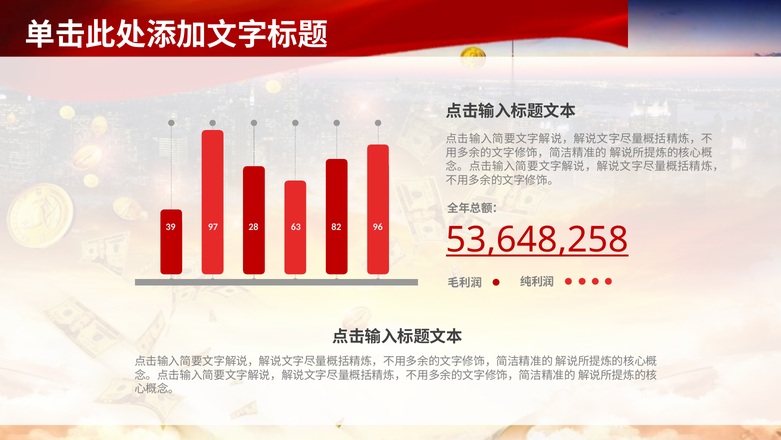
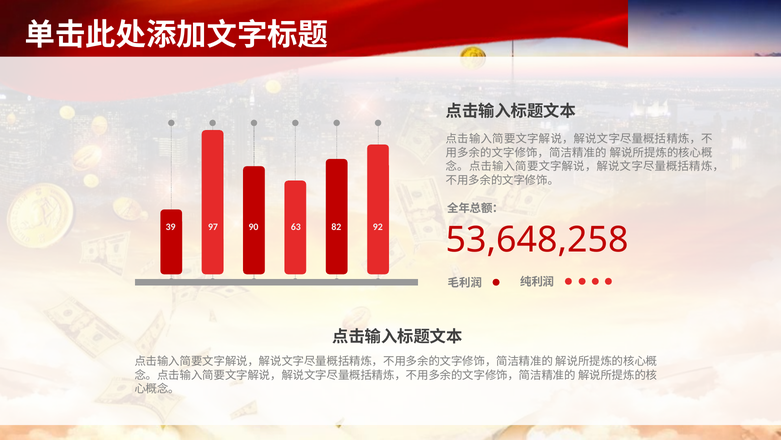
28: 28 -> 90
96: 96 -> 92
53,648,258 underline: present -> none
